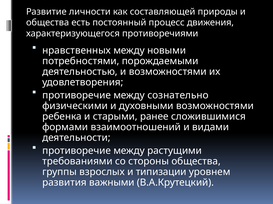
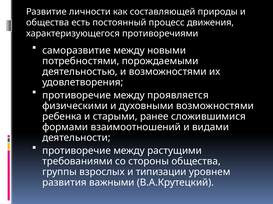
нравственных: нравственных -> саморазвитие
сознательно: сознательно -> проявляется
